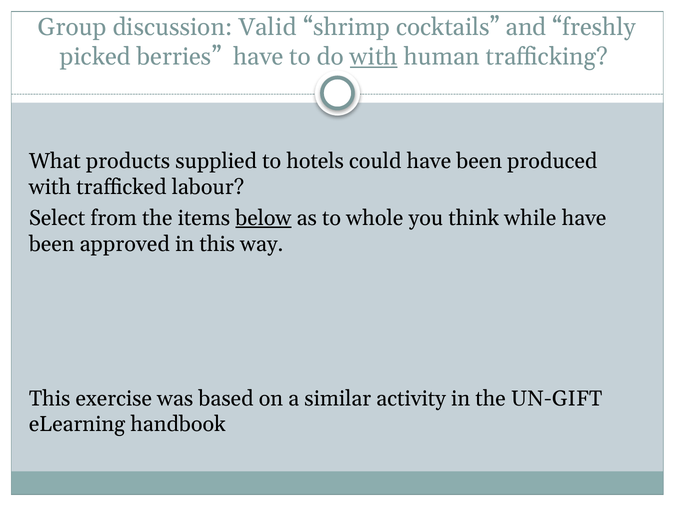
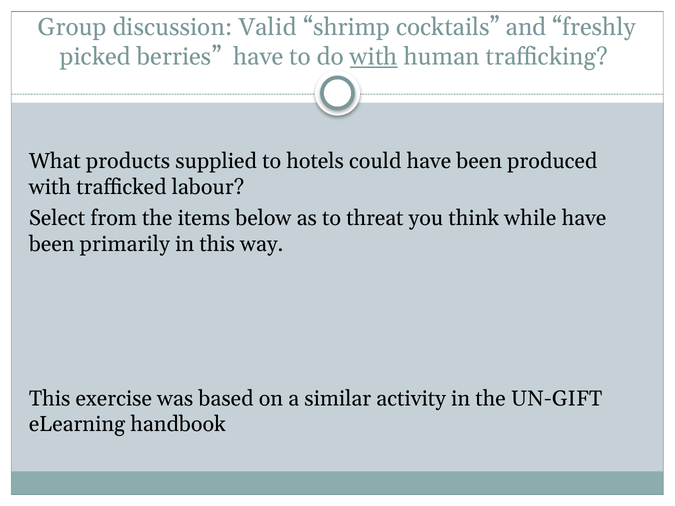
below underline: present -> none
whole: whole -> threat
approved: approved -> primarily
